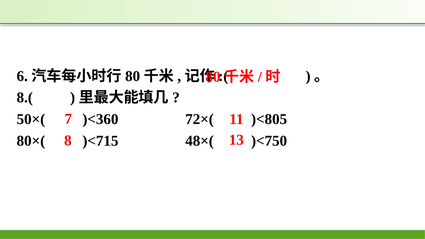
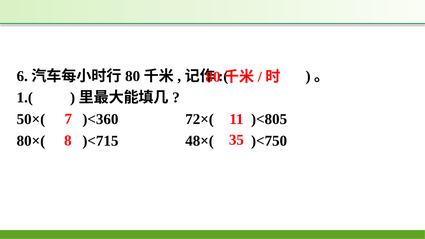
8.(: 8.( -> 1.(
13: 13 -> 35
